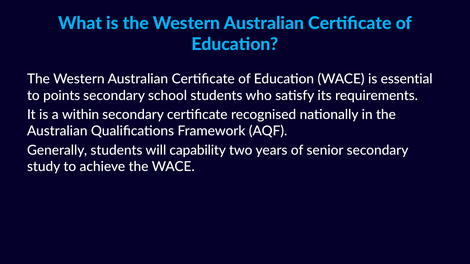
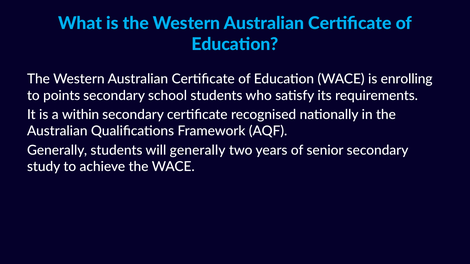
essential: essential -> enrolling
will capability: capability -> generally
